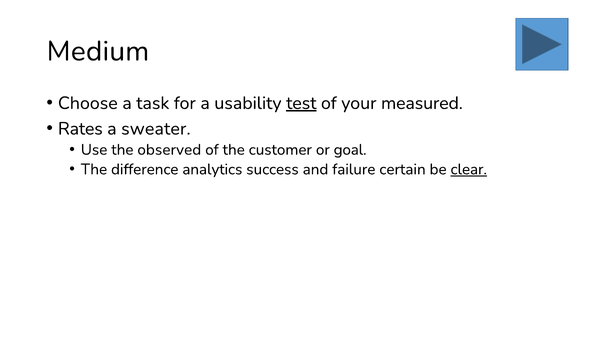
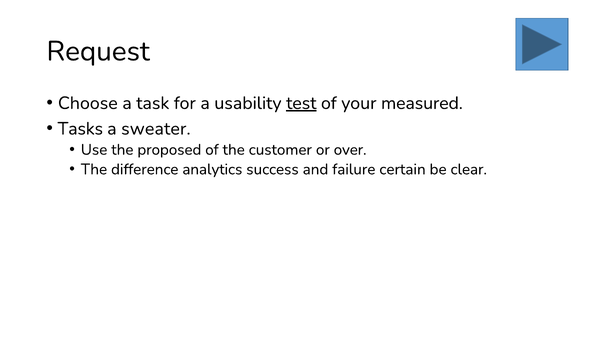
Medium: Medium -> Request
Rates: Rates -> Tasks
observed: observed -> proposed
goal: goal -> over
clear underline: present -> none
